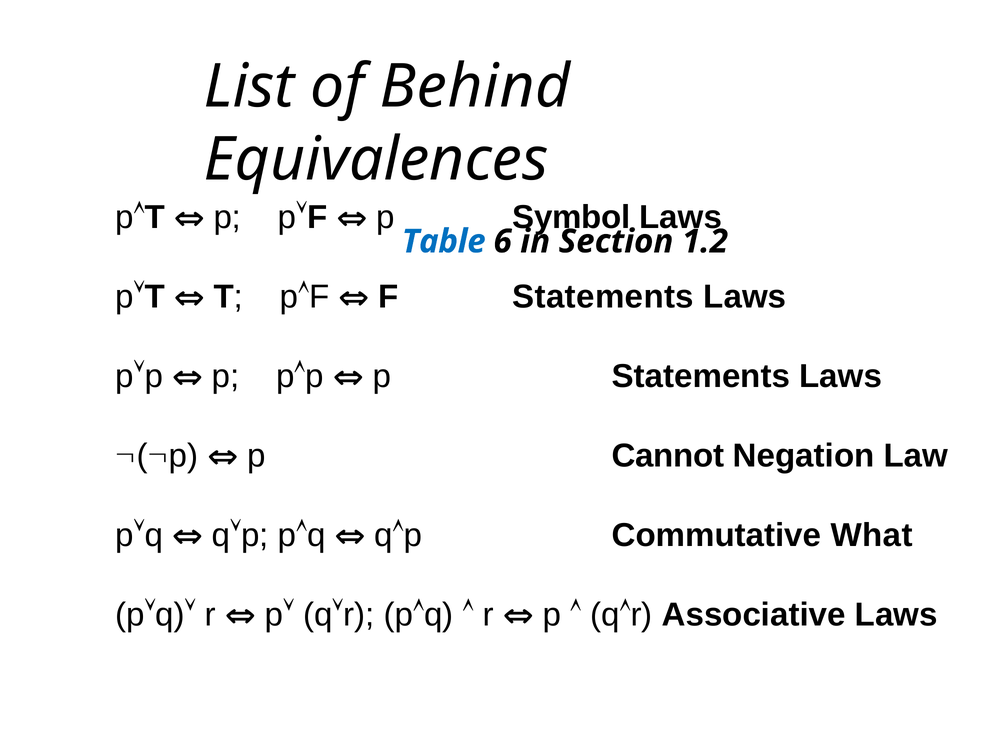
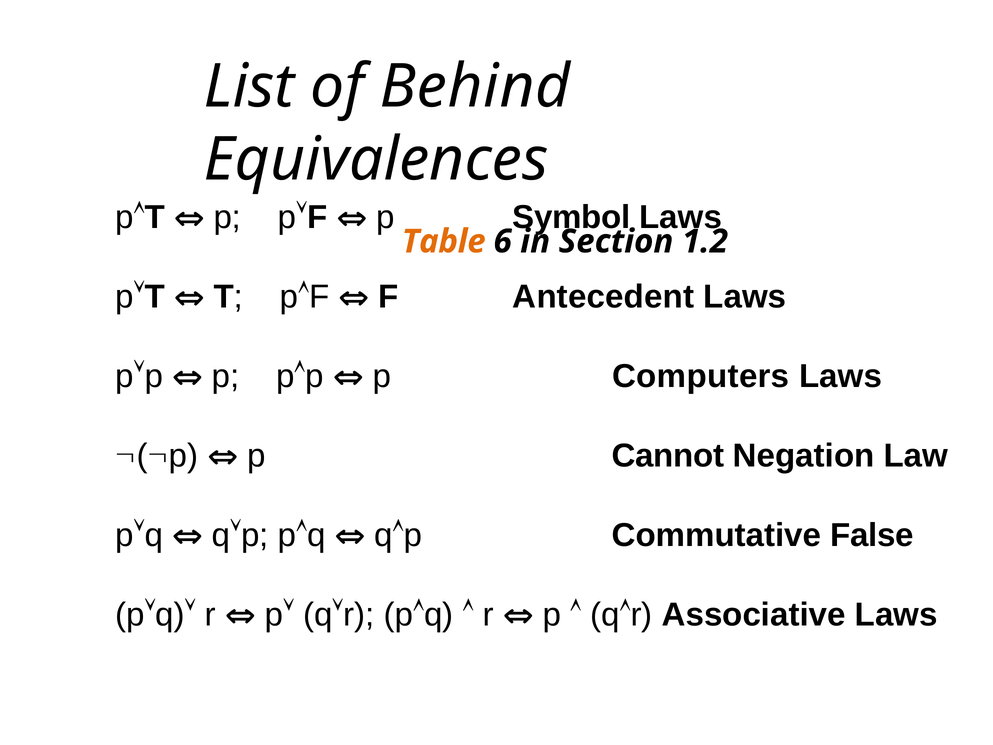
Table colour: blue -> orange
F Statements: Statements -> Antecedent
p Statements: Statements -> Computers
What: What -> False
